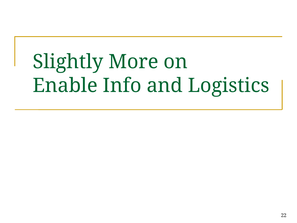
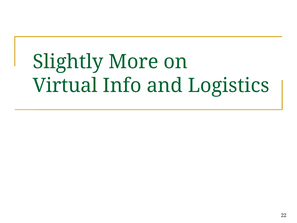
Enable: Enable -> Virtual
